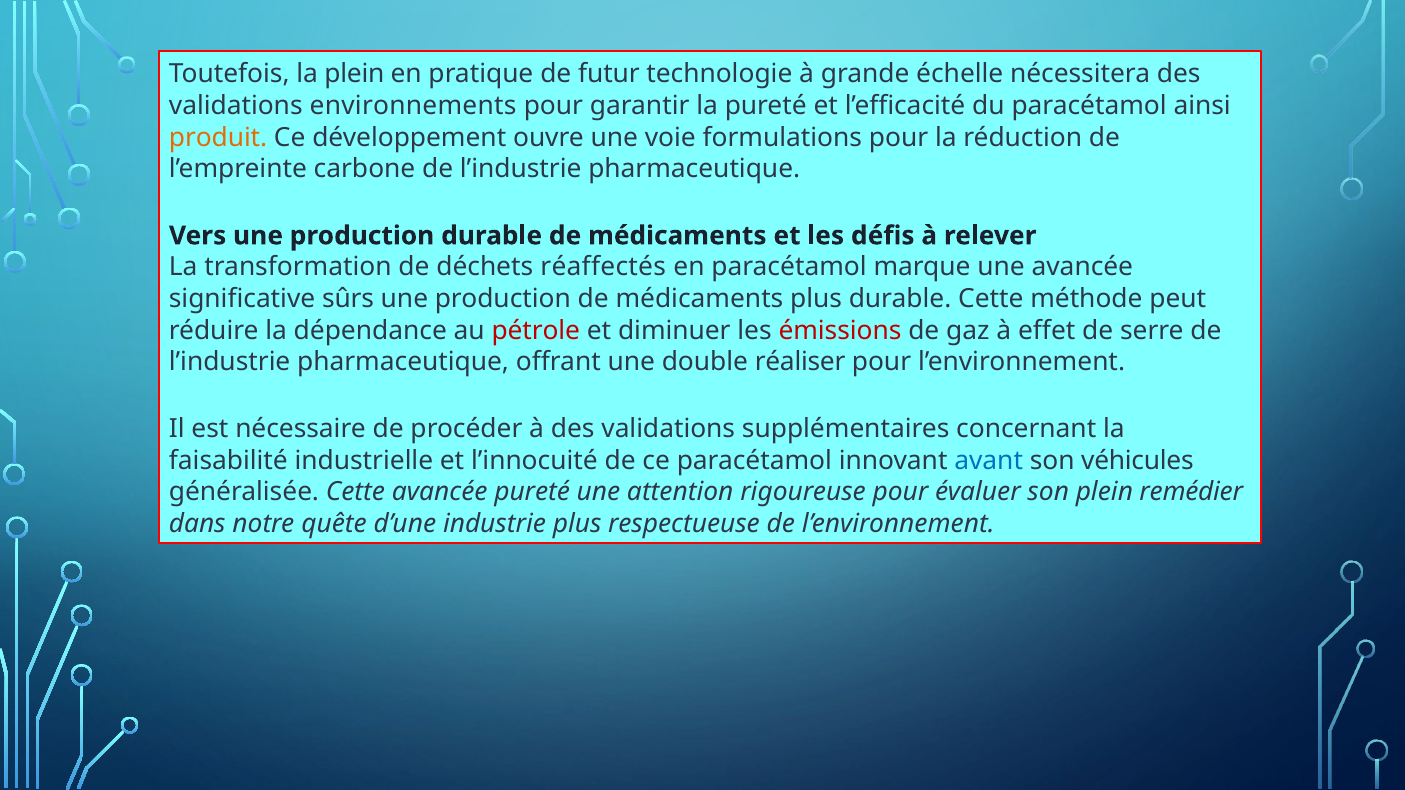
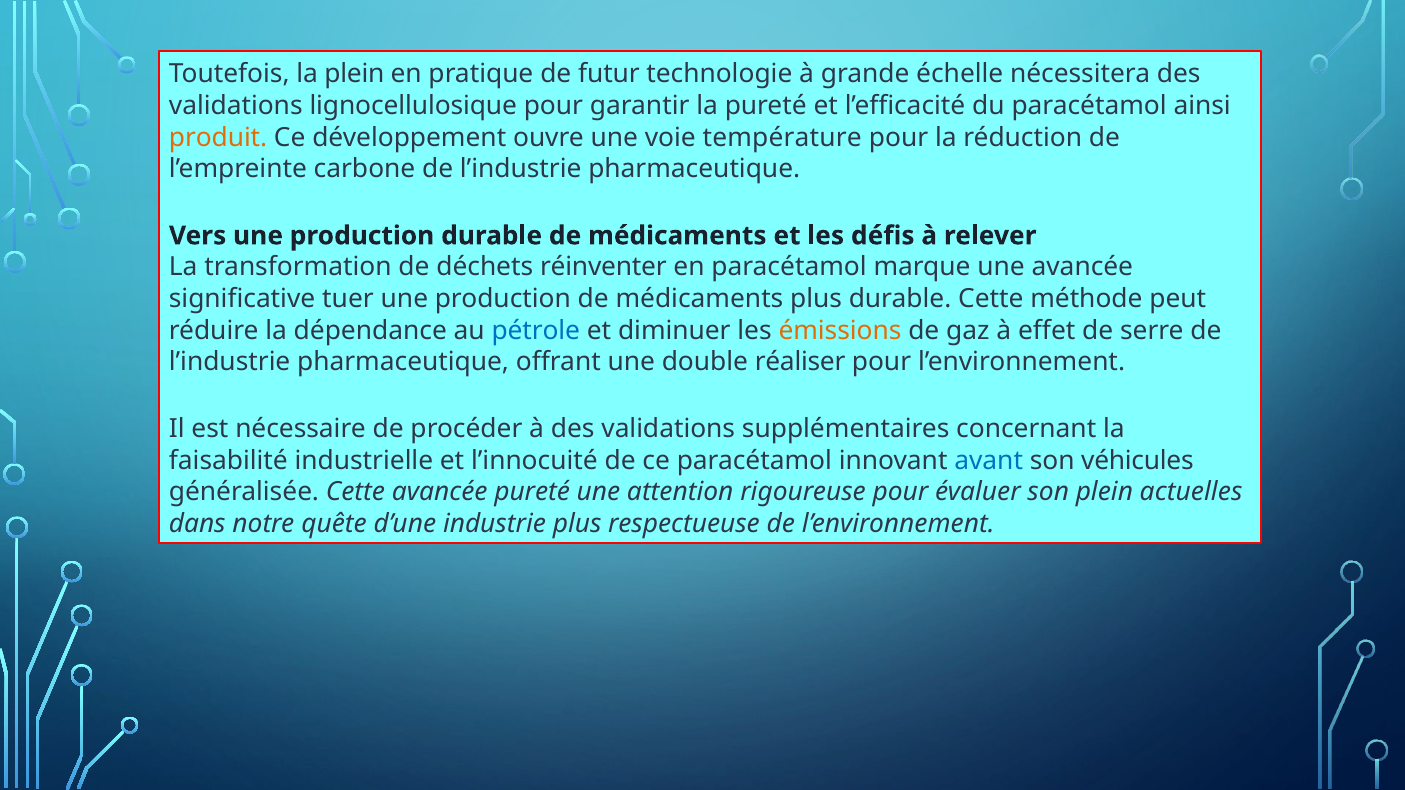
environnements: environnements -> lignocellulosique
formulations: formulations -> température
réaffectés: réaffectés -> réinventer
sûrs: sûrs -> tuer
pétrole colour: red -> blue
émissions colour: red -> orange
remédier: remédier -> actuelles
